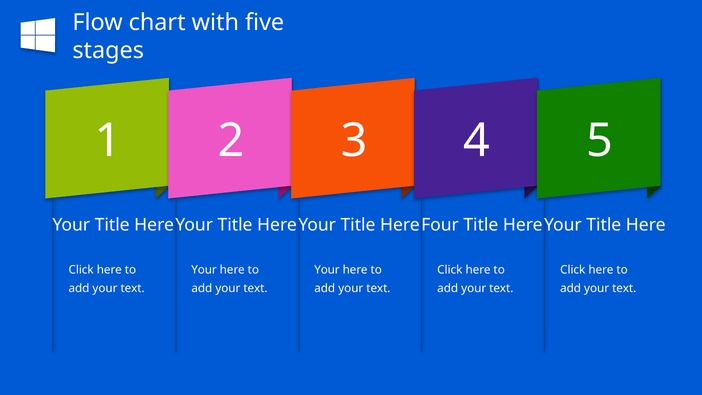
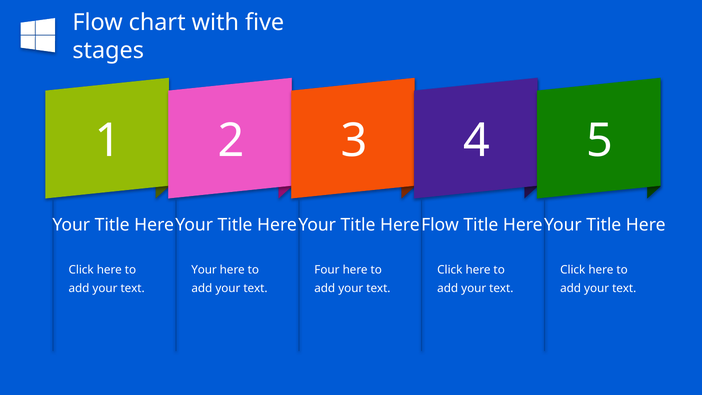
Four at (440, 225): Four -> Flow
Your at (327, 270): Your -> Four
